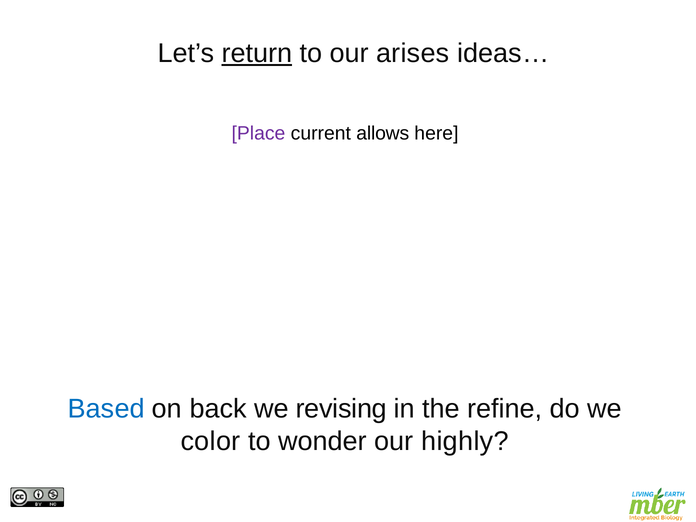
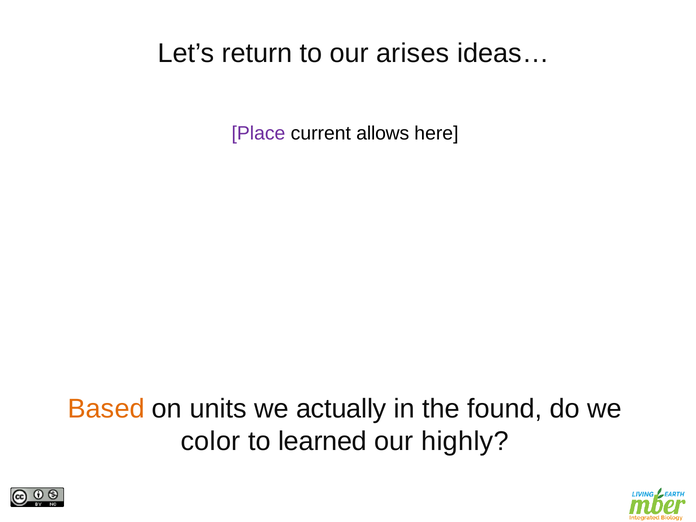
return underline: present -> none
Based colour: blue -> orange
back: back -> units
revising: revising -> actually
refine: refine -> found
wonder: wonder -> learned
